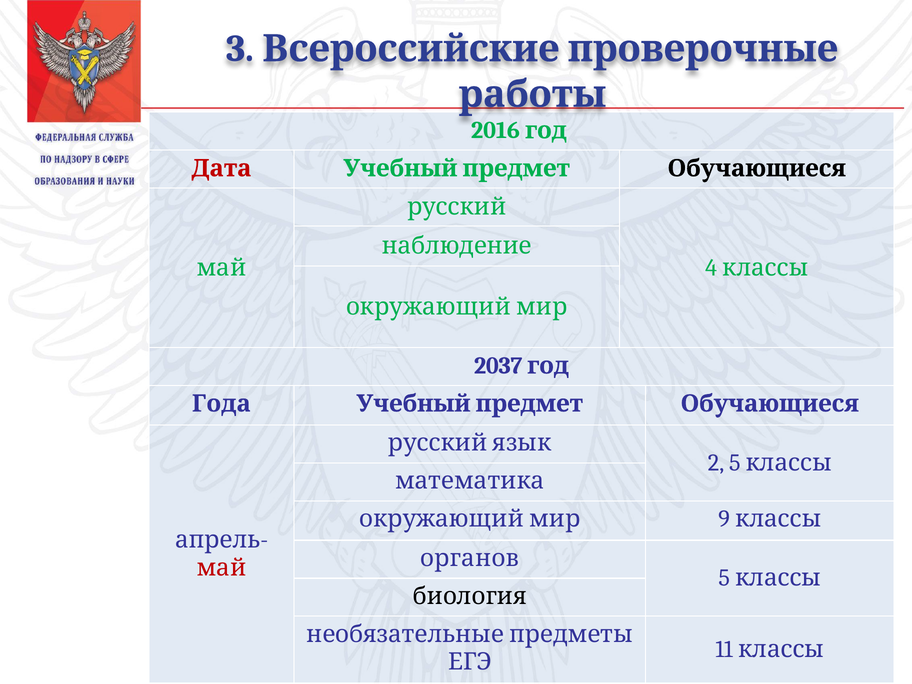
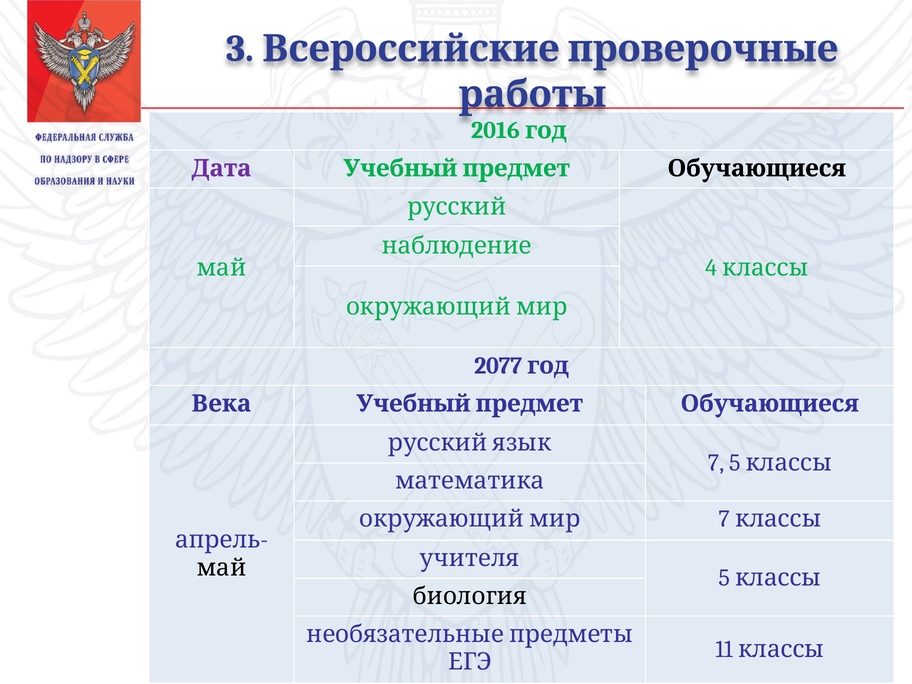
Дата colour: red -> purple
2037: 2037 -> 2077
Года: Года -> Века
2 at (716, 463): 2 -> 7
9 at (724, 519): 9 -> 7
органов: органов -> учителя
май at (222, 568) colour: red -> black
